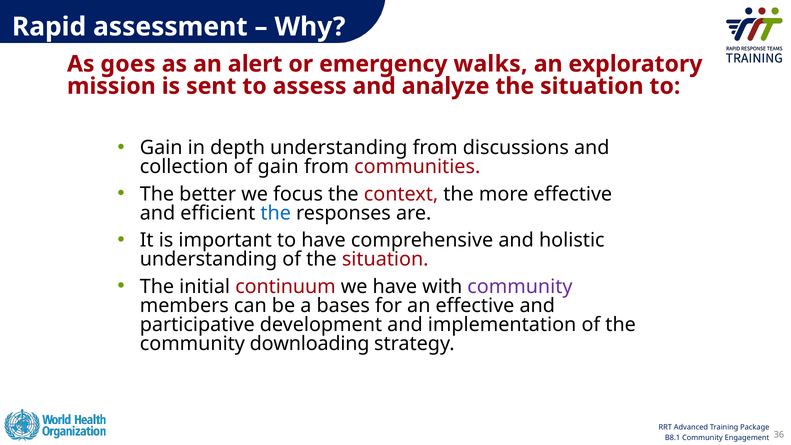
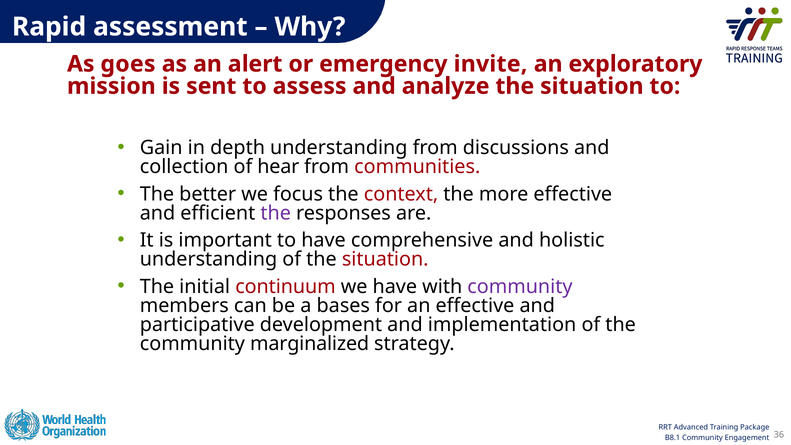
walks: walks -> invite
of gain: gain -> hear
the at (276, 213) colour: blue -> purple
downloading: downloading -> marginalized
